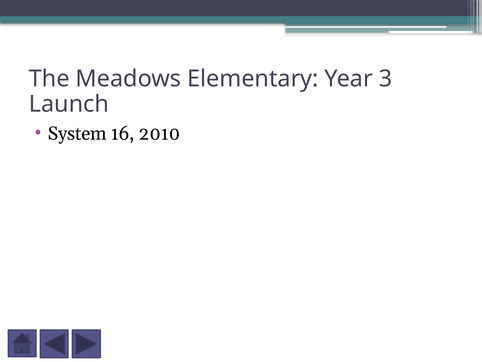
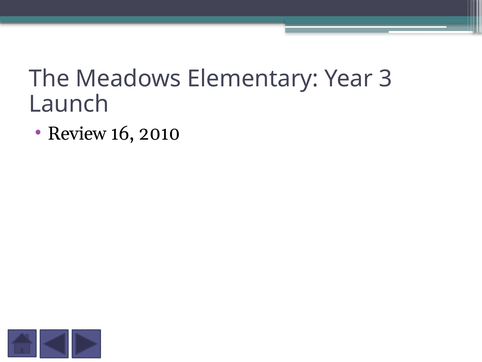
System: System -> Review
